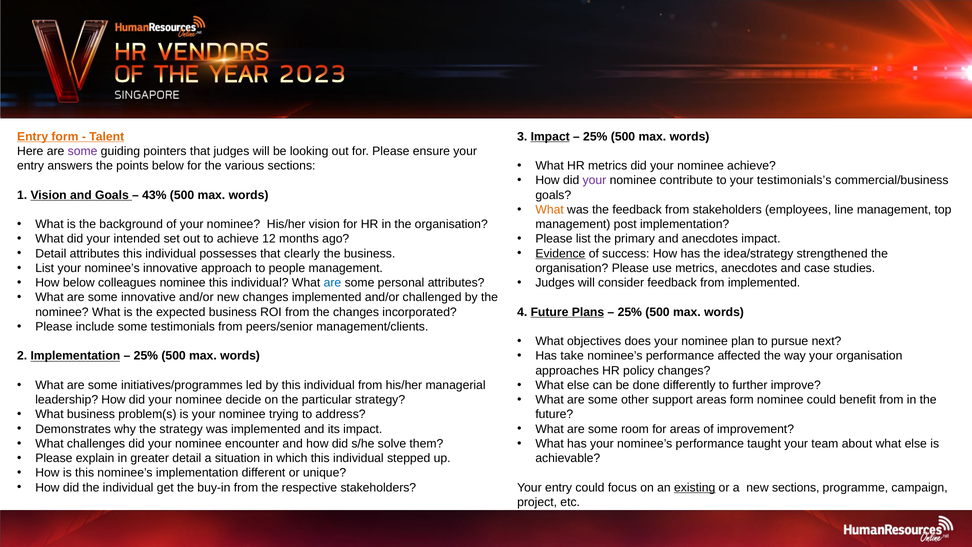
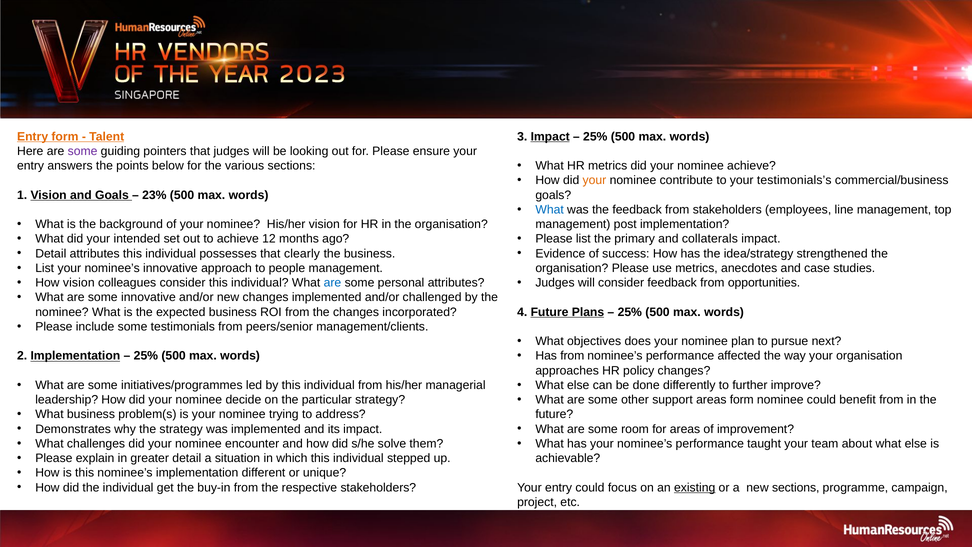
your at (594, 180) colour: purple -> orange
43%: 43% -> 23%
What at (550, 210) colour: orange -> blue
and anecdotes: anecdotes -> collaterals
Evidence underline: present -> none
How below: below -> vision
colleagues nominee: nominee -> consider
from implemented: implemented -> opportunities
Has take: take -> from
